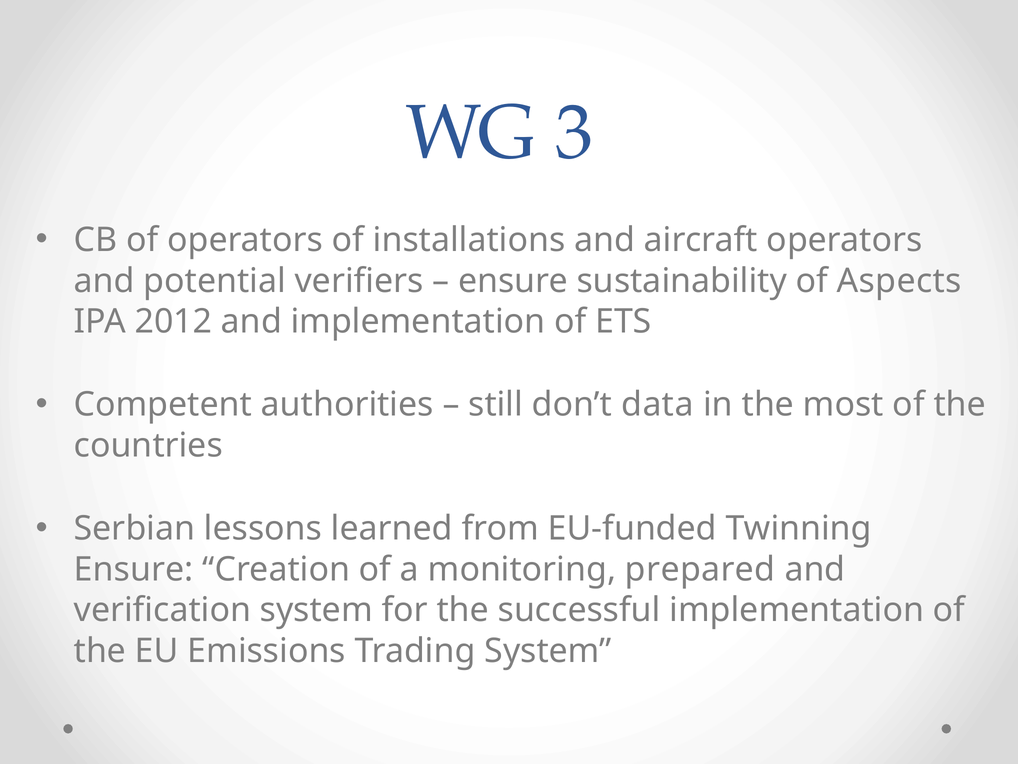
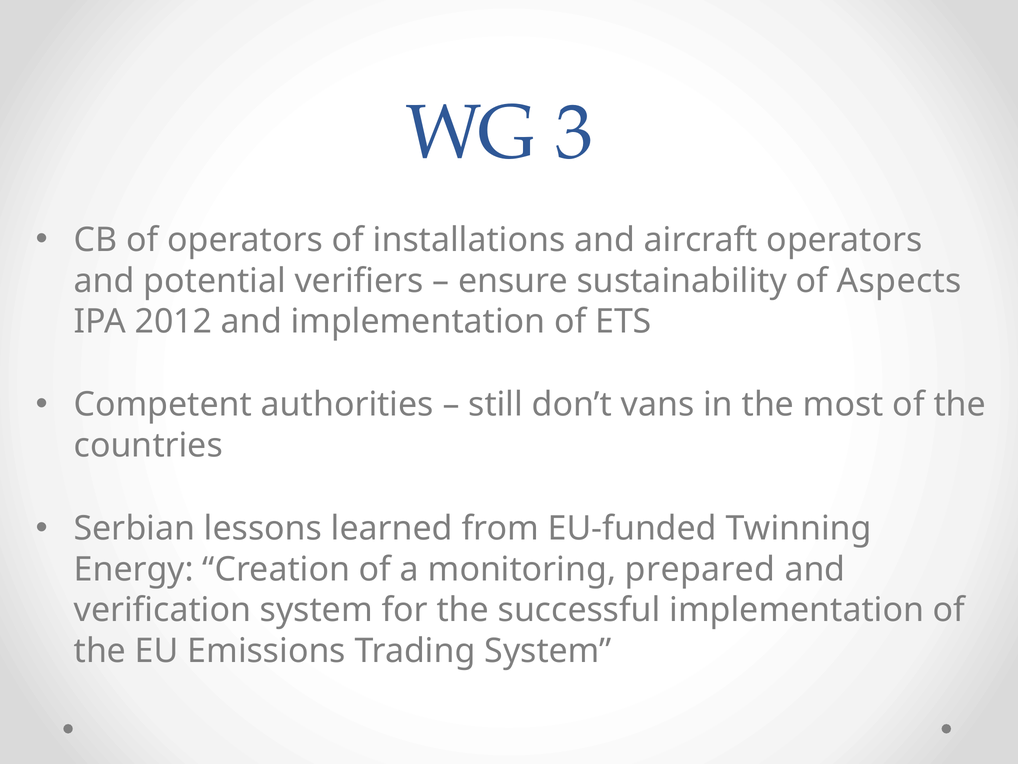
data: data -> vans
Ensure at (134, 569): Ensure -> Energy
